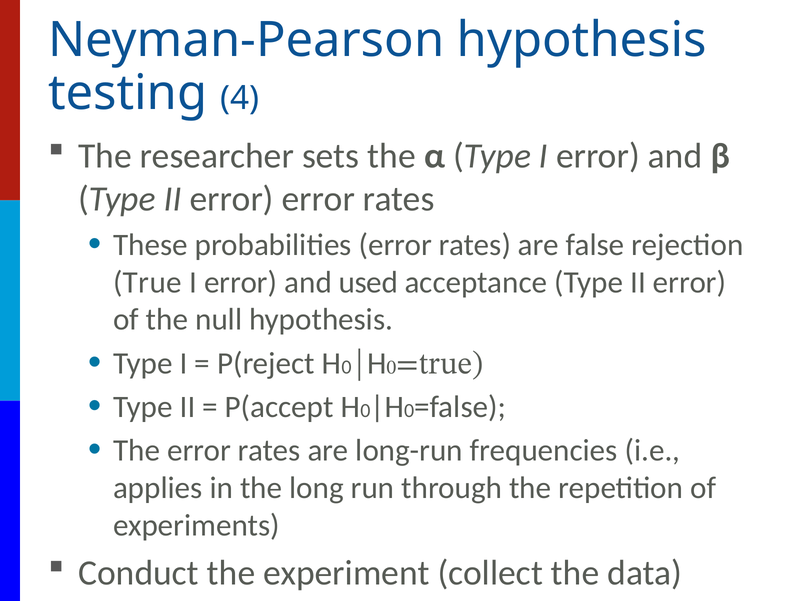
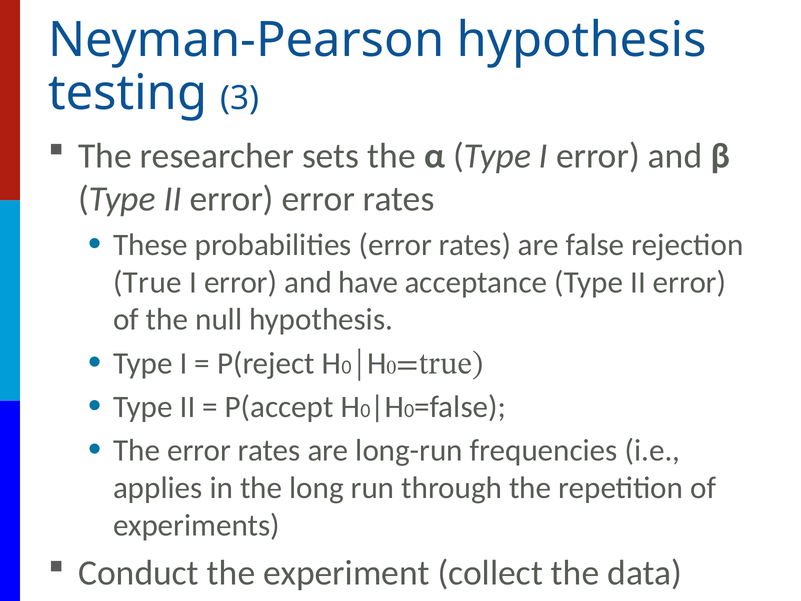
4: 4 -> 3
used: used -> have
